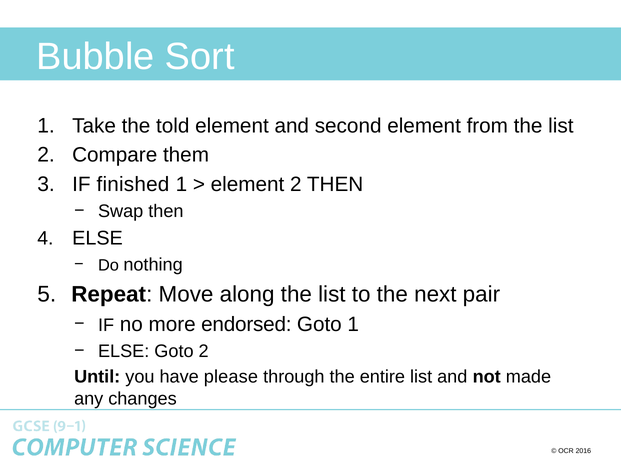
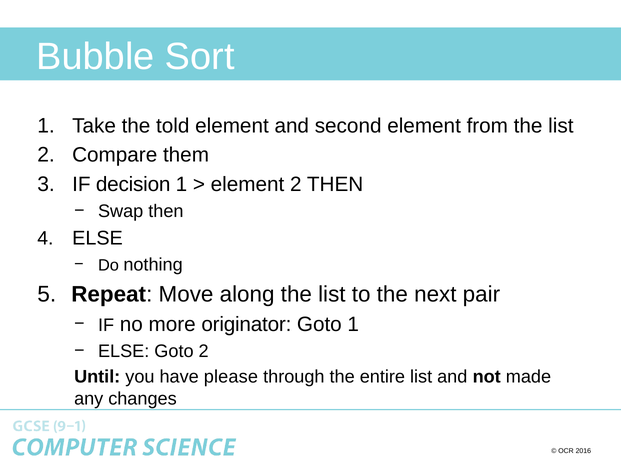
finished: finished -> decision
endorsed: endorsed -> originator
